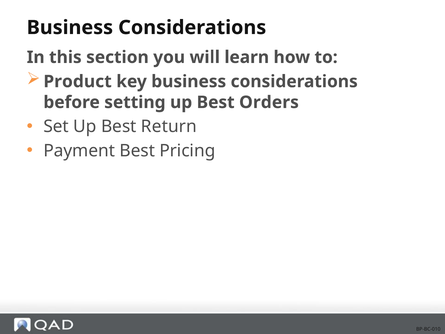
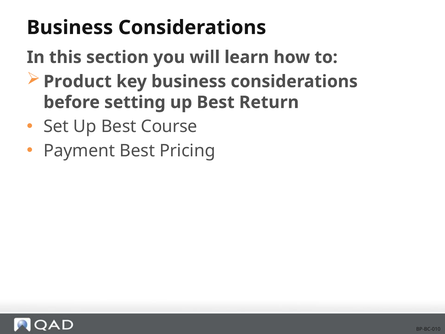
Orders: Orders -> Return
Return: Return -> Course
